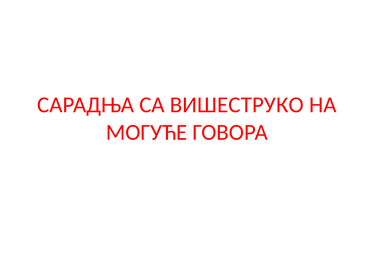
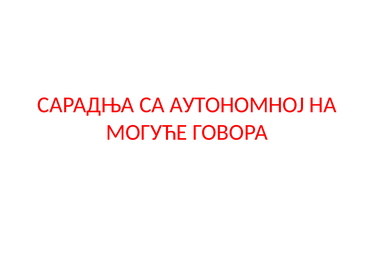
ВИШЕСТРУКО: ВИШЕСТРУКО -> АУТОНОМНОЈ
